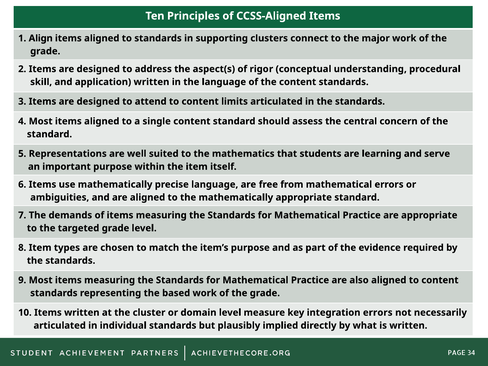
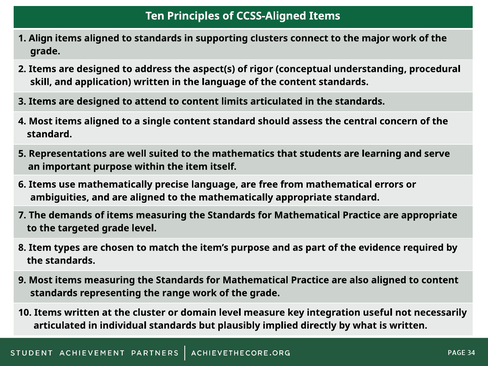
based: based -> range
integration errors: errors -> useful
